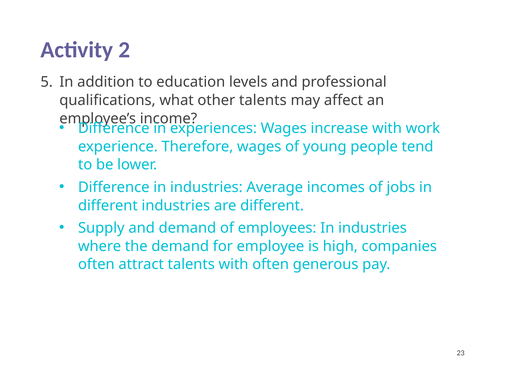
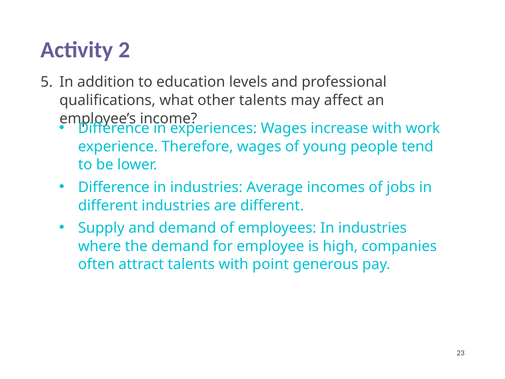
with often: often -> point
